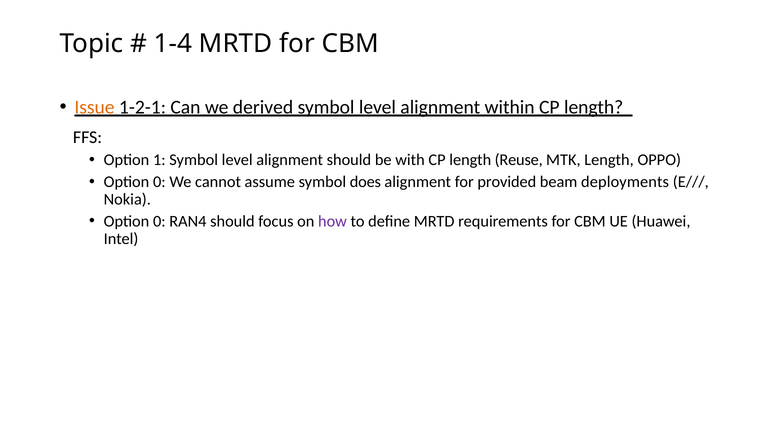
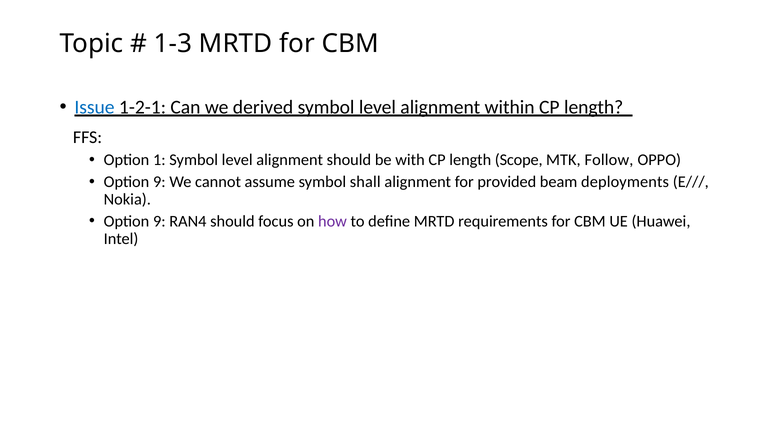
1-4: 1-4 -> 1-3
Issue colour: orange -> blue
Reuse: Reuse -> Scope
MTK Length: Length -> Follow
0 at (159, 182): 0 -> 9
does: does -> shall
0 at (159, 221): 0 -> 9
